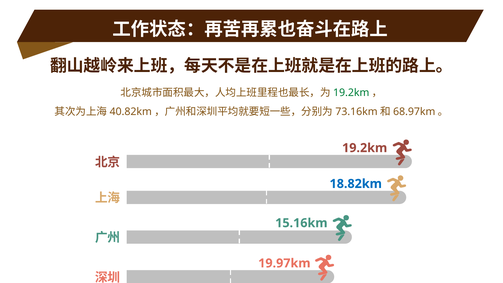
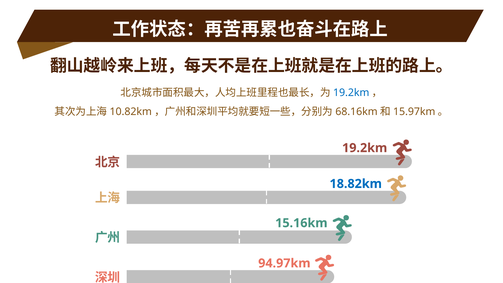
19.2km at (351, 93) colour: green -> blue
40.82km: 40.82km -> 10.82km
73.16km: 73.16km -> 68.16km
68.97km: 68.97km -> 15.97km
19.97km: 19.97km -> 94.97km
